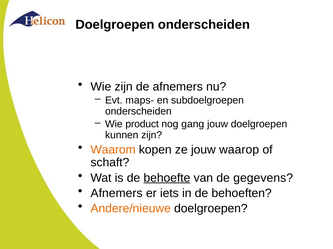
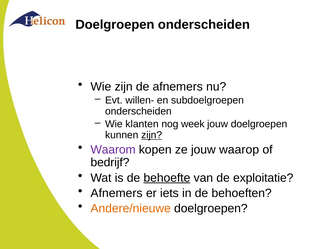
maps-: maps- -> willen-
product: product -> klanten
gang: gang -> week
zijn at (152, 135) underline: none -> present
Waarom colour: orange -> purple
schaft: schaft -> bedrijf
gegevens: gegevens -> exploitatie
